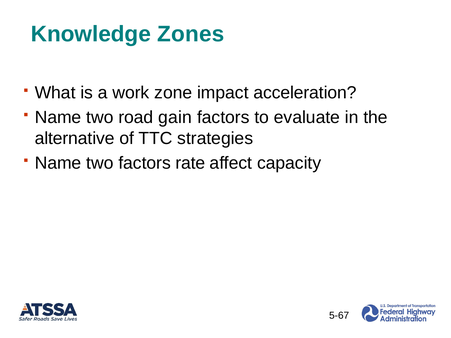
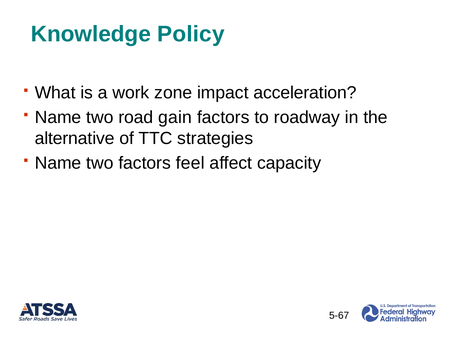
Zones: Zones -> Policy
evaluate: evaluate -> roadway
rate: rate -> feel
